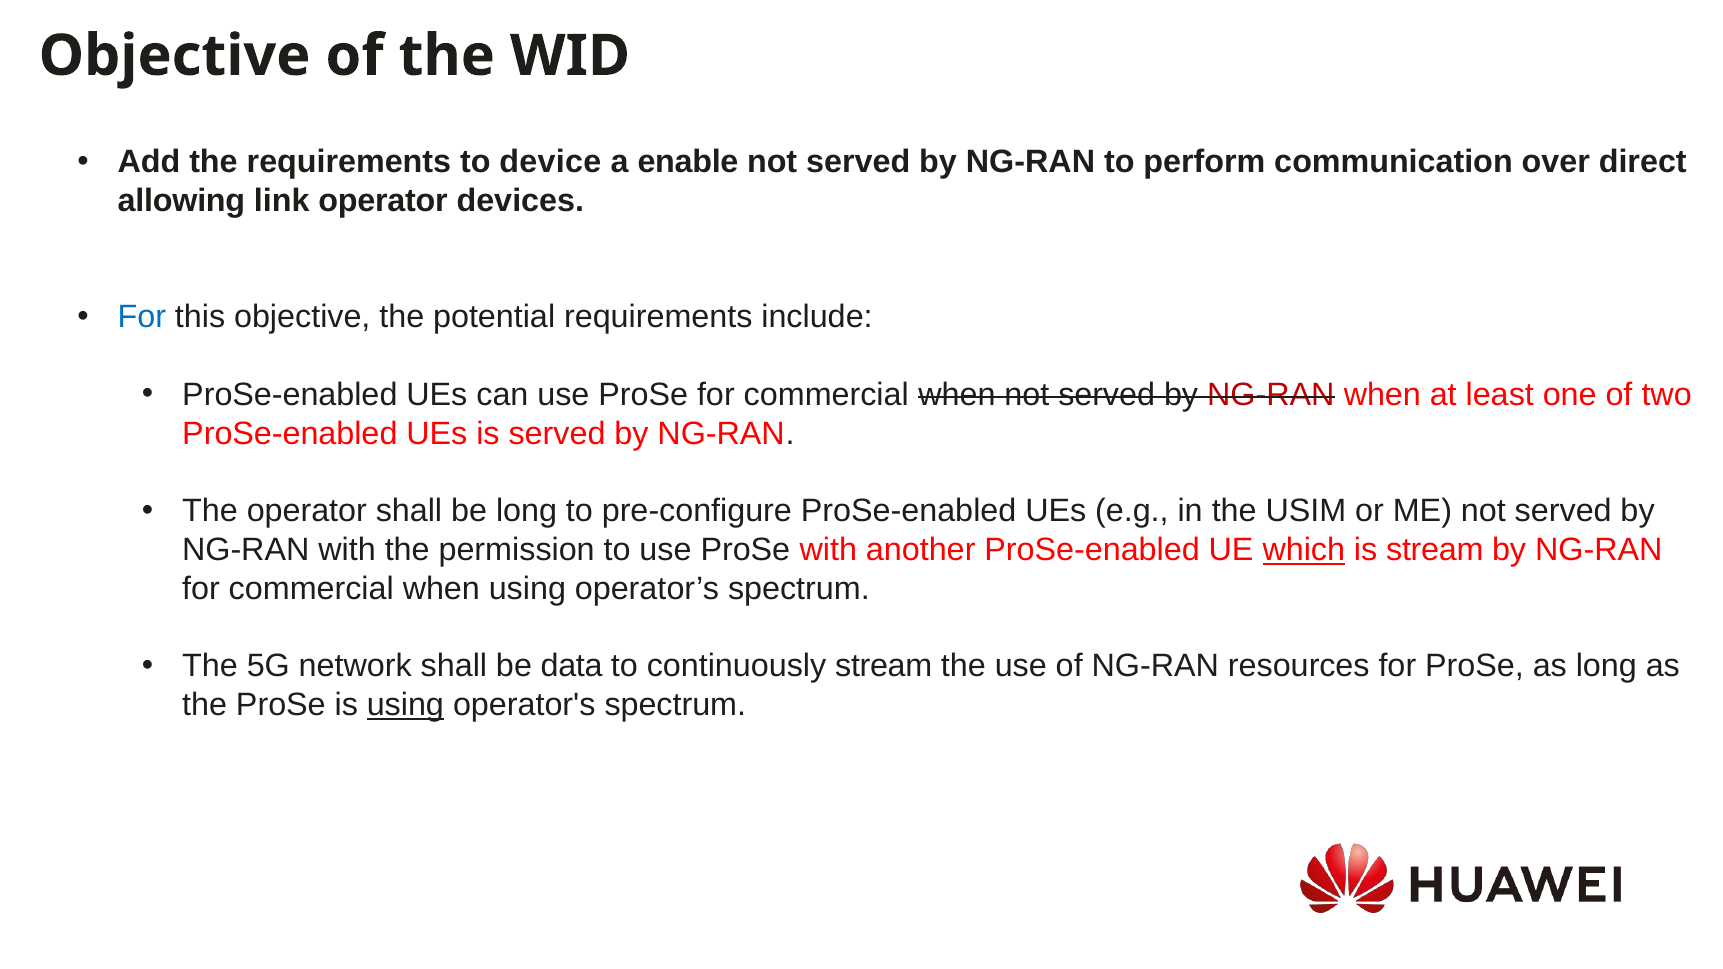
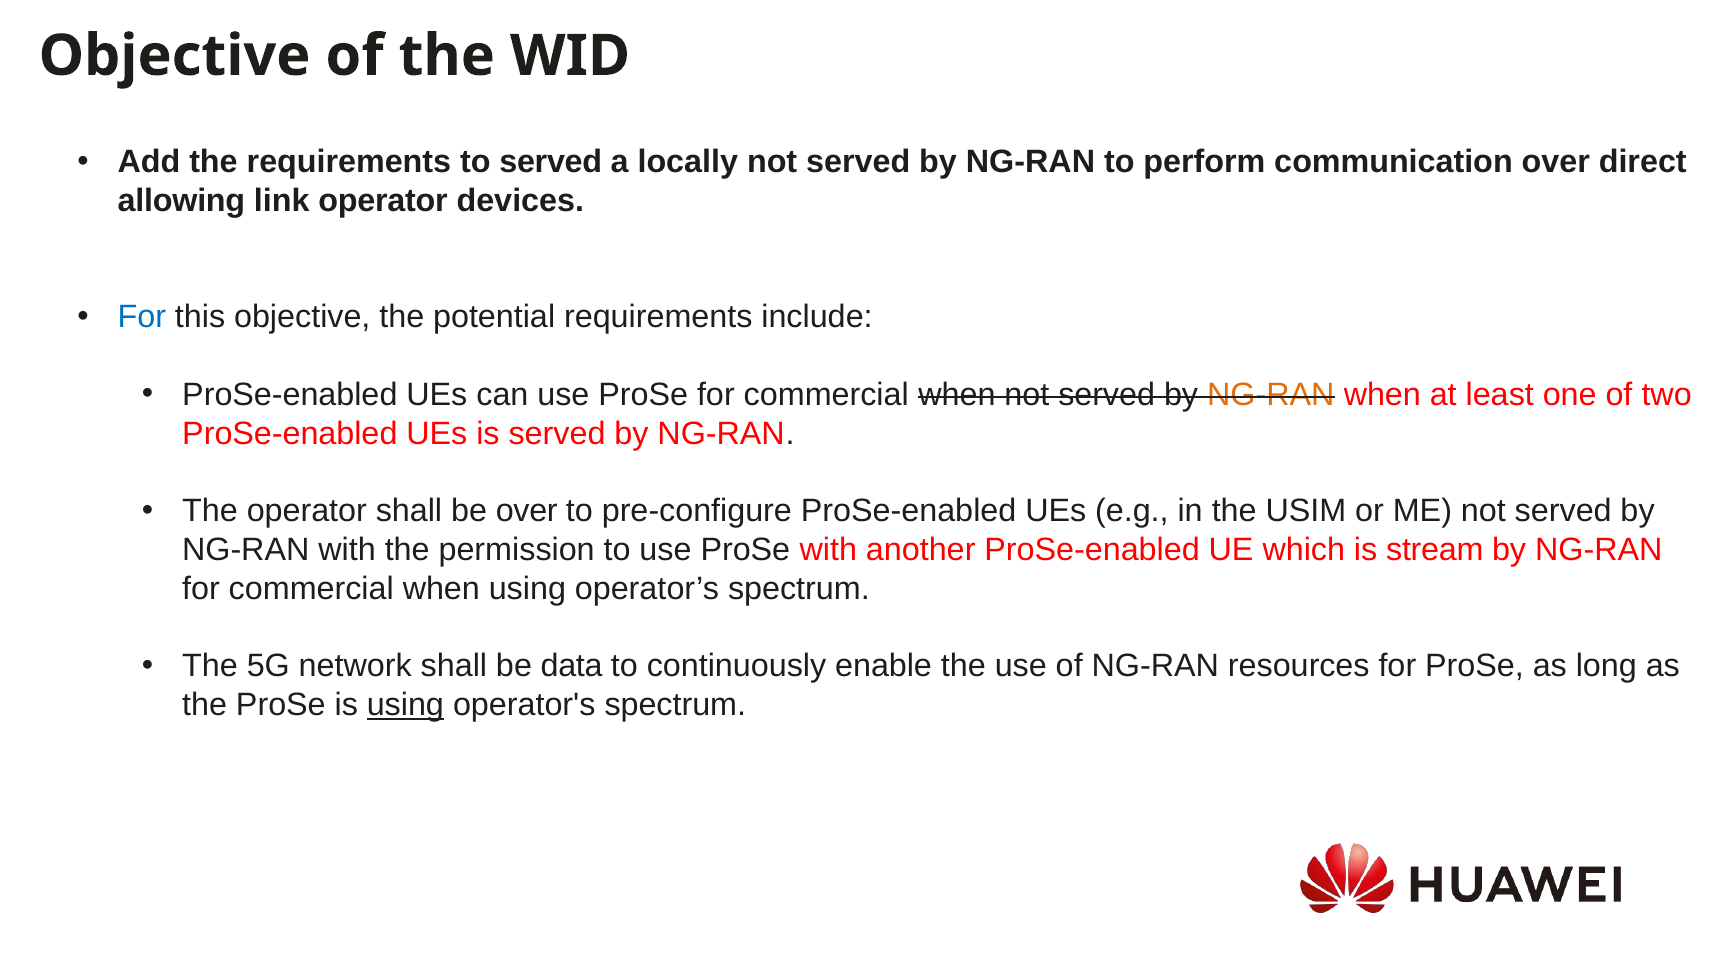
to device: device -> served
enable: enable -> locally
NG-RAN at (1271, 395) colour: red -> orange
be long: long -> over
which underline: present -> none
continuously stream: stream -> enable
